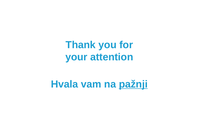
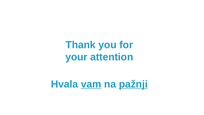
vam underline: none -> present
